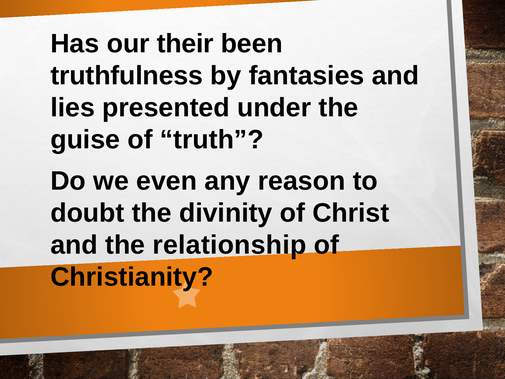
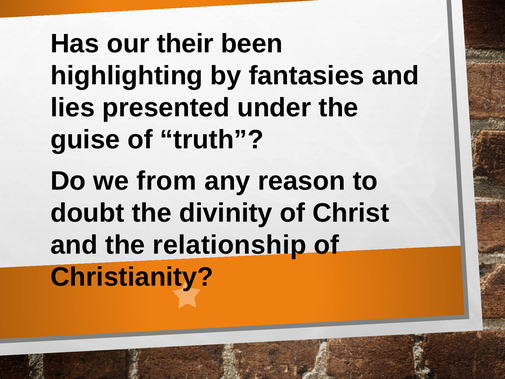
truthfulness: truthfulness -> highlighting
even: even -> from
